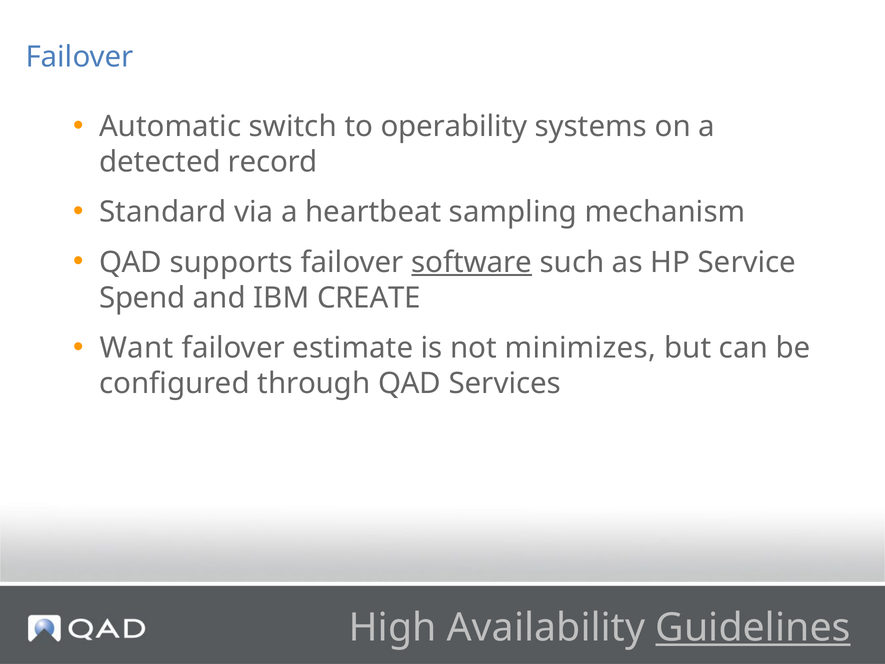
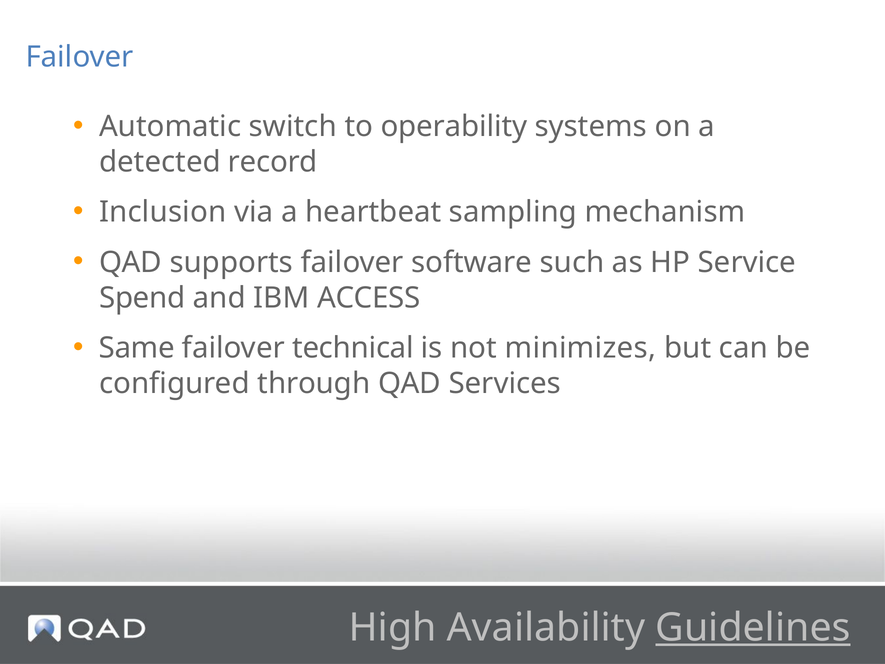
Standard: Standard -> Inclusion
software underline: present -> none
CREATE: CREATE -> ACCESS
Want: Want -> Same
estimate: estimate -> technical
